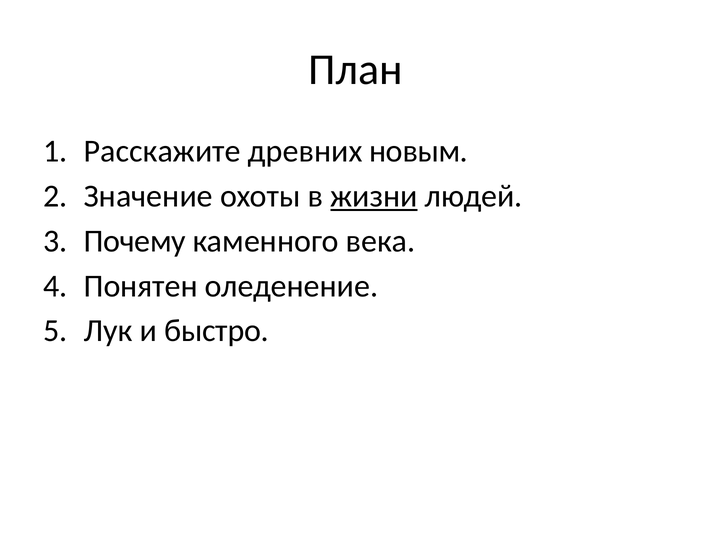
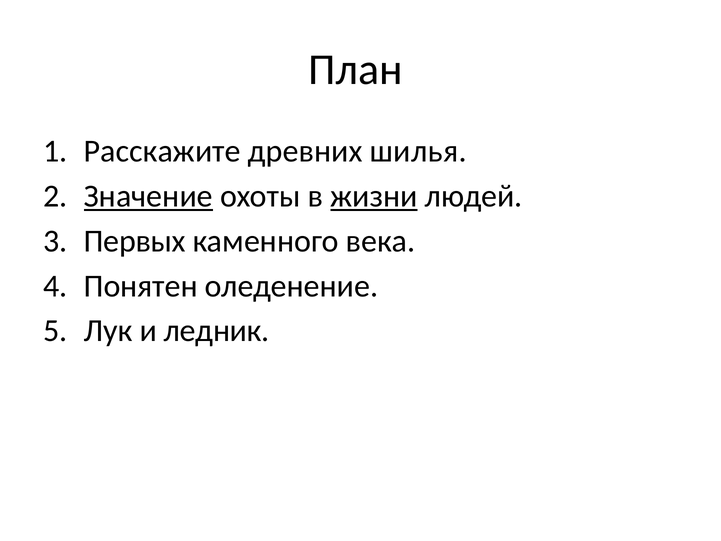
новым: новым -> шилья
Значение underline: none -> present
Почему: Почему -> Первых
быстро: быстро -> ледник
